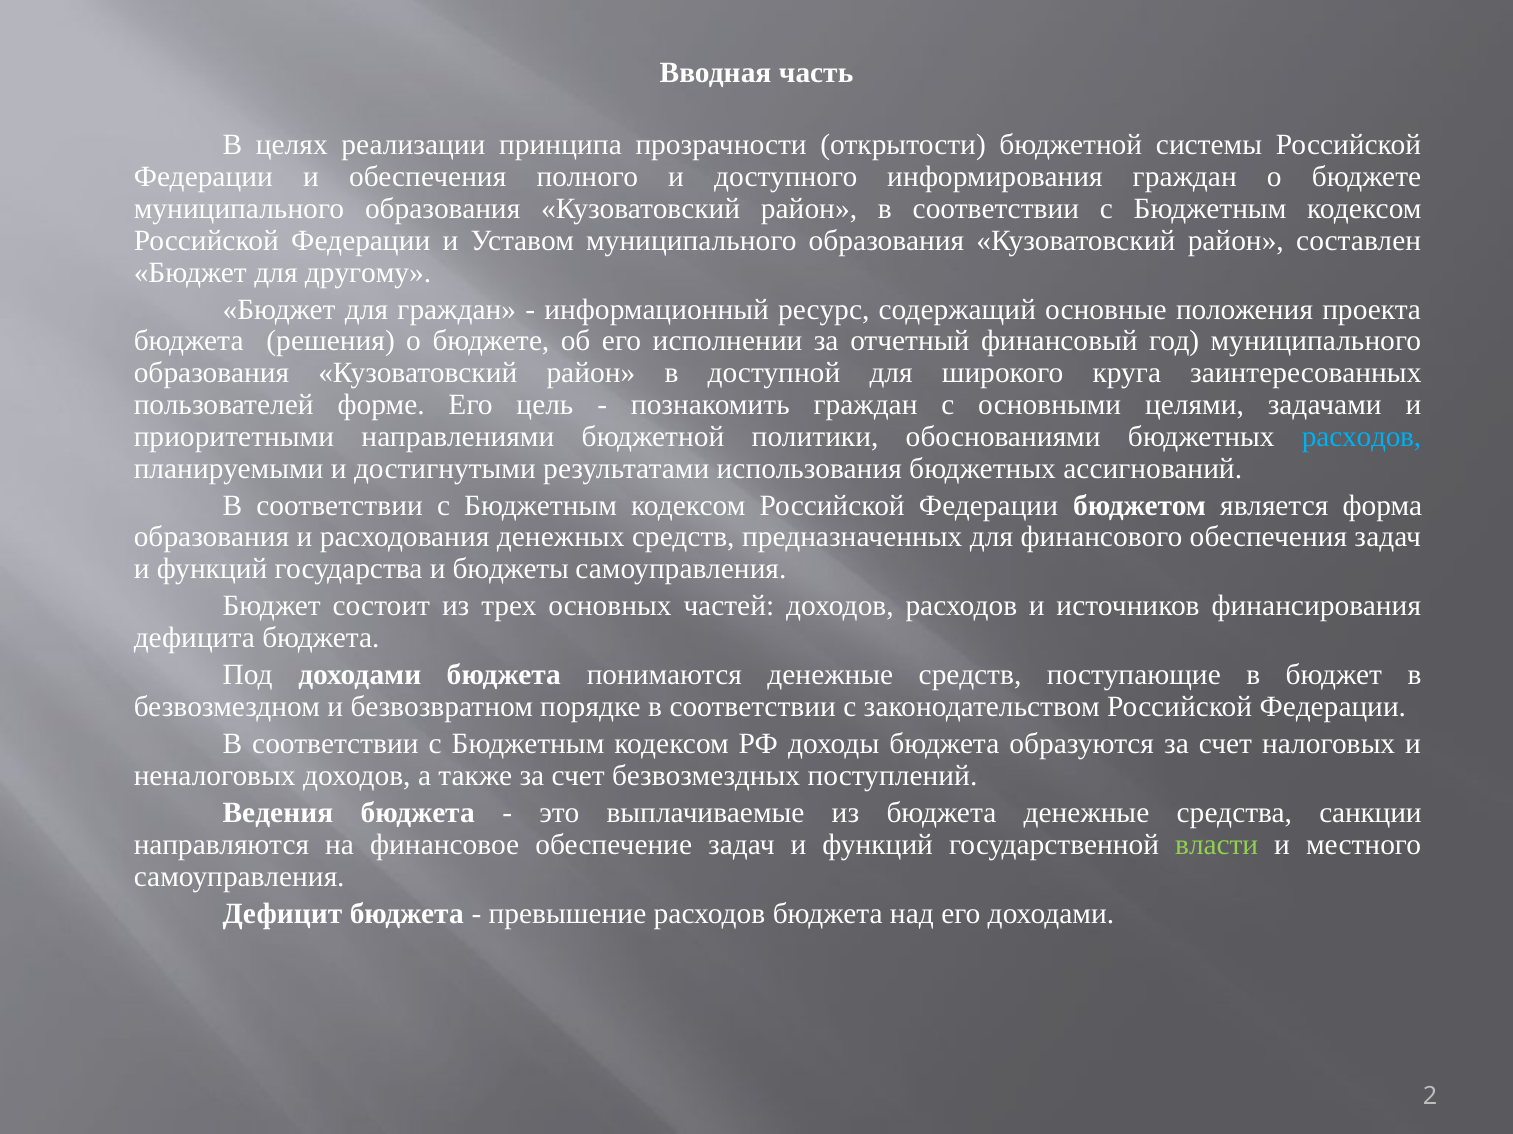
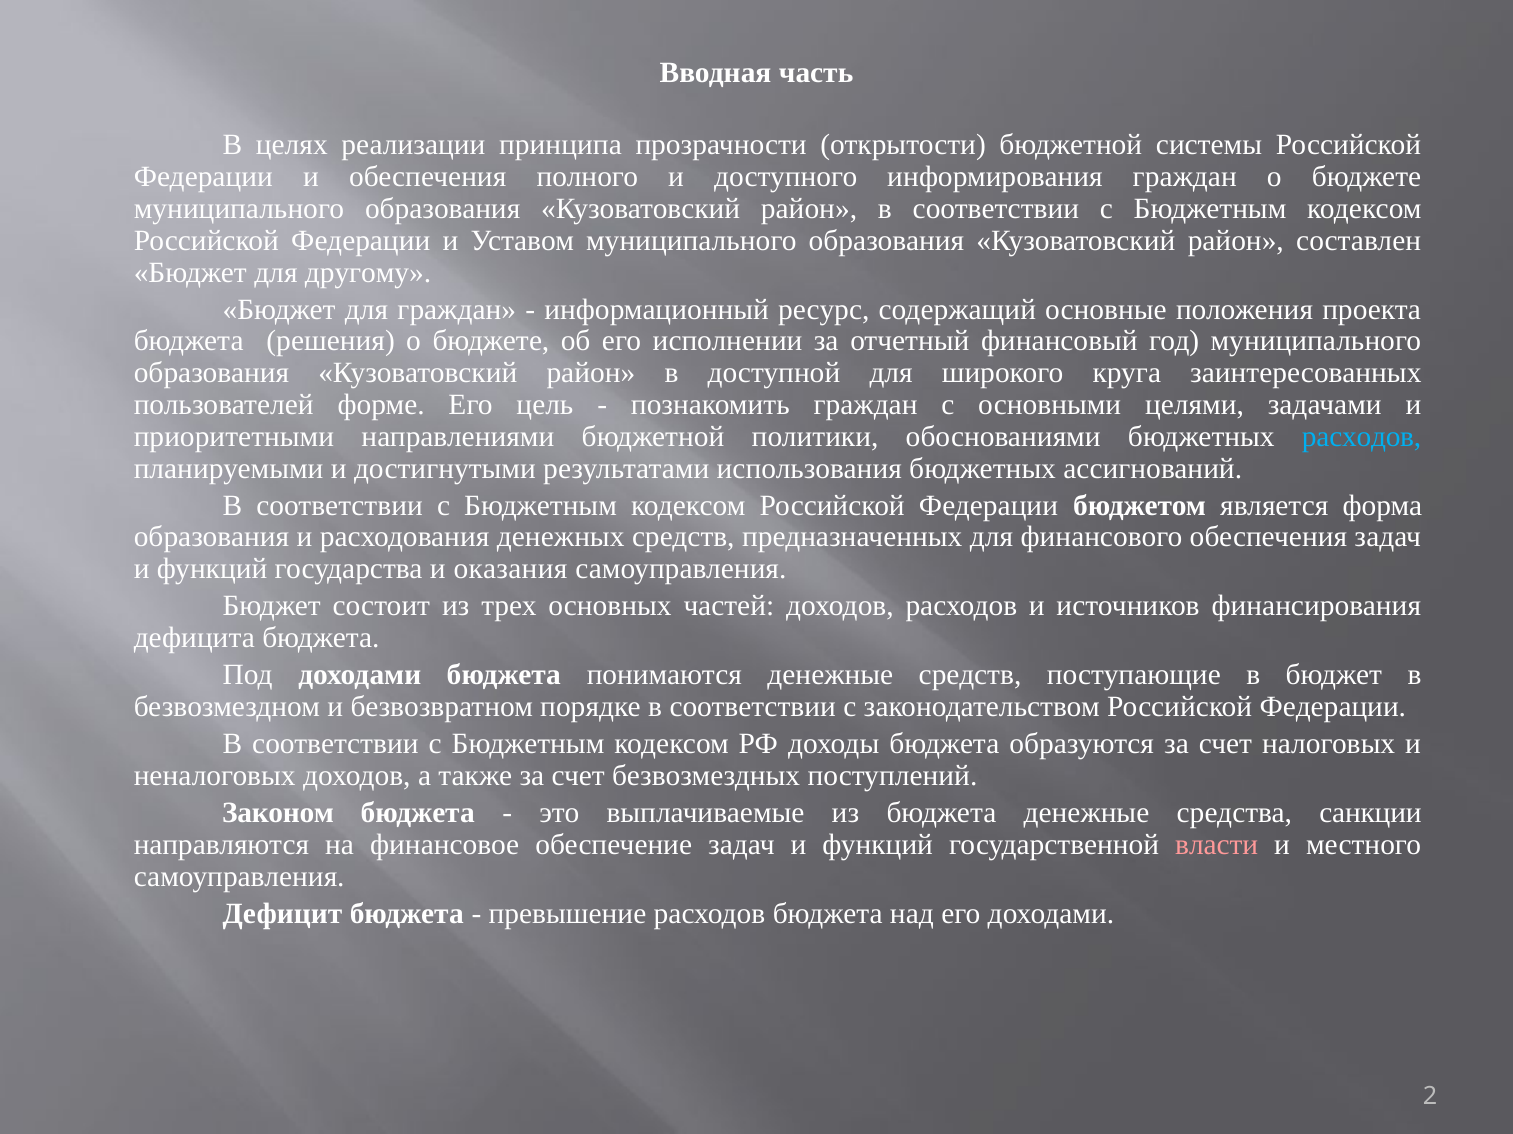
бюджеты: бюджеты -> оказания
Ведения: Ведения -> Законом
власти colour: light green -> pink
